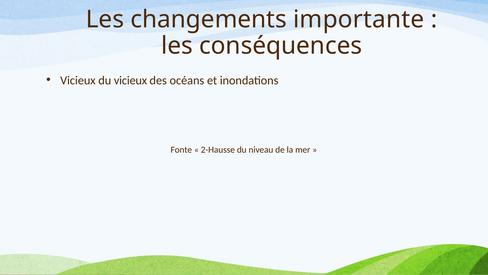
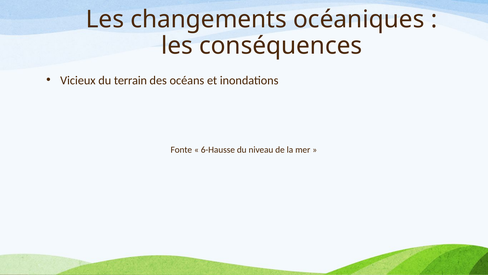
importante: importante -> océaniques
du vicieux: vicieux -> terrain
2-Hausse: 2-Hausse -> 6-Hausse
